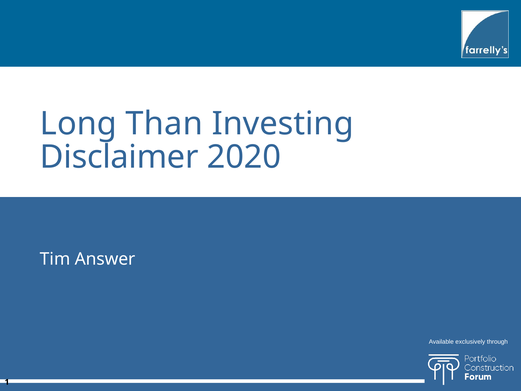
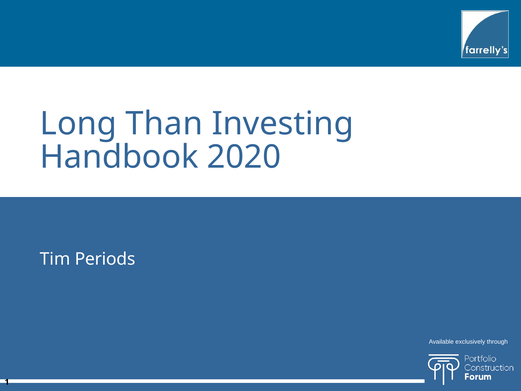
Disclaimer: Disclaimer -> Handbook
Answer: Answer -> Periods
